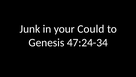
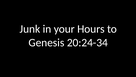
Could: Could -> Hours
47:24-34: 47:24-34 -> 20:24-34
